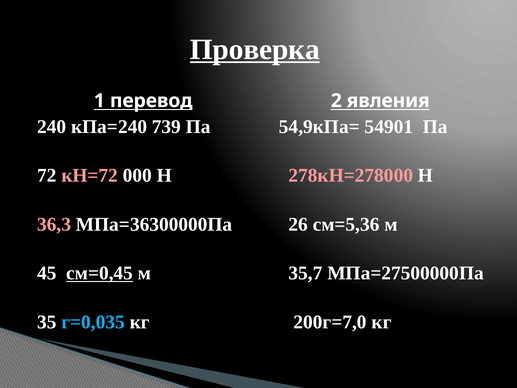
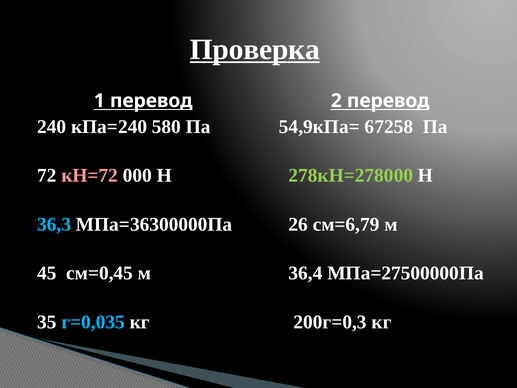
2 явления: явления -> перевод
739: 739 -> 580
54901: 54901 -> 67258
278кН=278000 colour: pink -> light green
36,3 colour: pink -> light blue
см=5,36: см=5,36 -> см=6,79
см=0,45 underline: present -> none
35,7: 35,7 -> 36,4
200г=7,0: 200г=7,0 -> 200г=0,3
